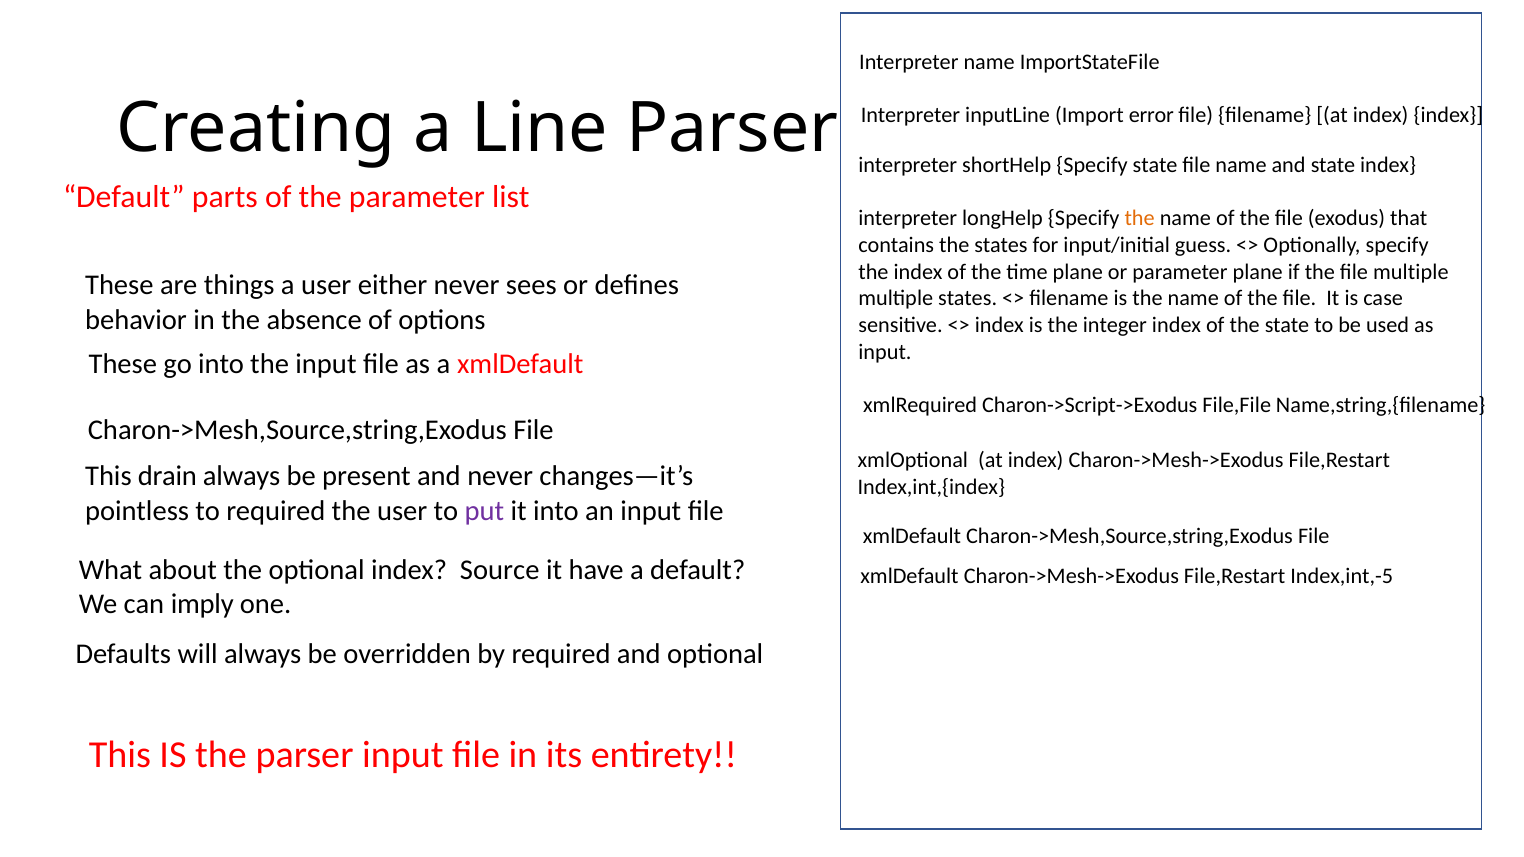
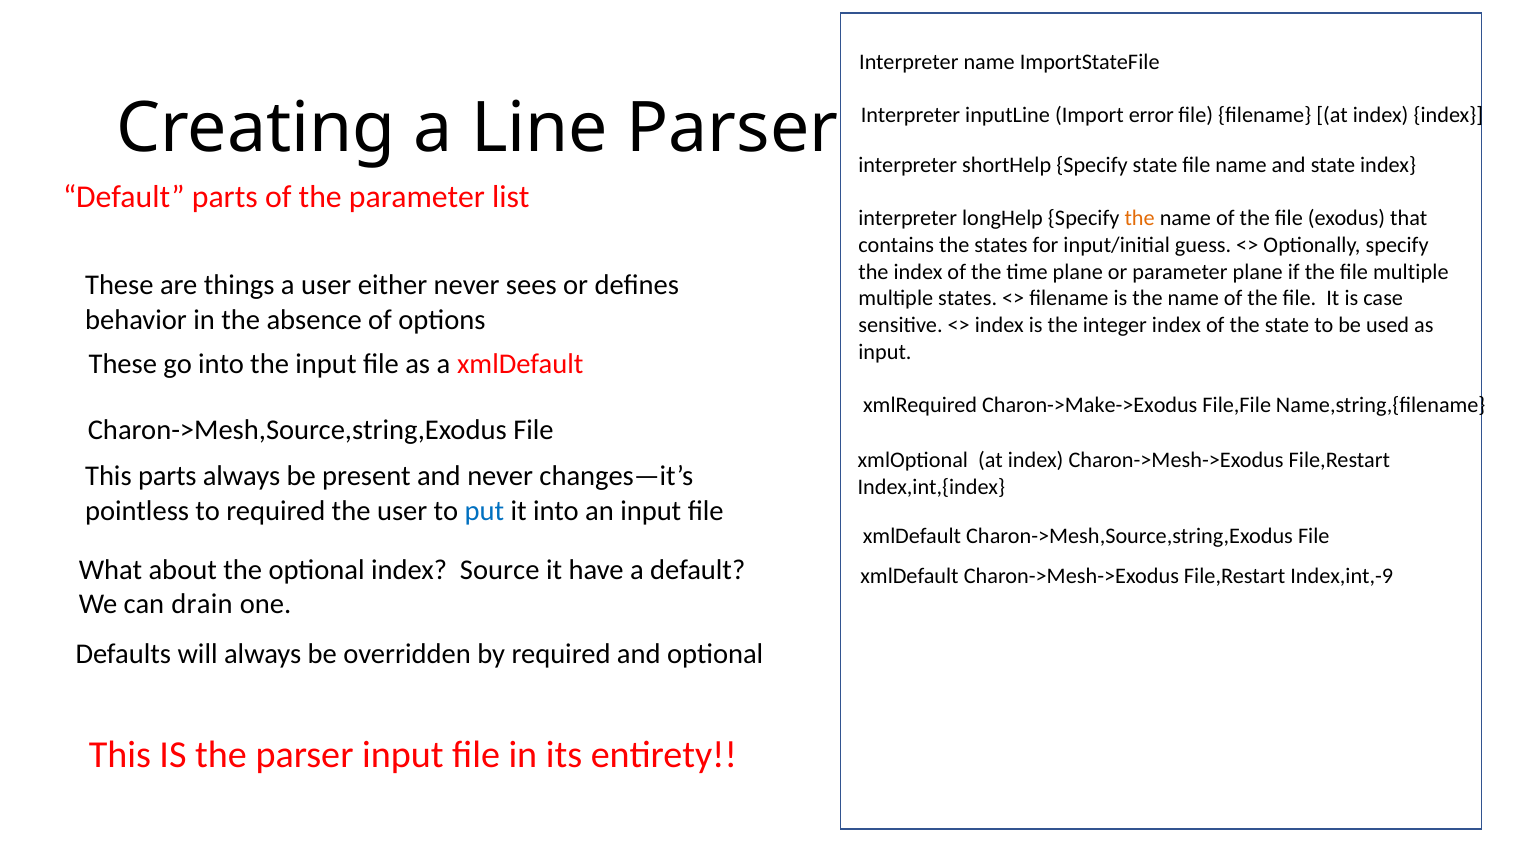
Charon->Script->Exodus: Charon->Script->Exodus -> Charon->Make->Exodus
This drain: drain -> parts
put colour: purple -> blue
Index,int,-5: Index,int,-5 -> Index,int,-9
imply: imply -> drain
